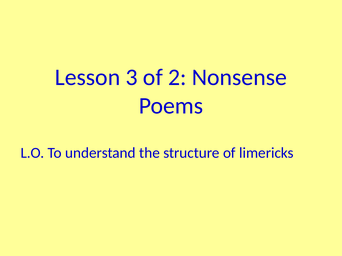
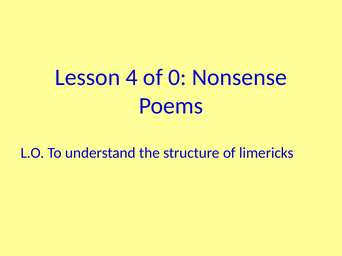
3: 3 -> 4
2: 2 -> 0
